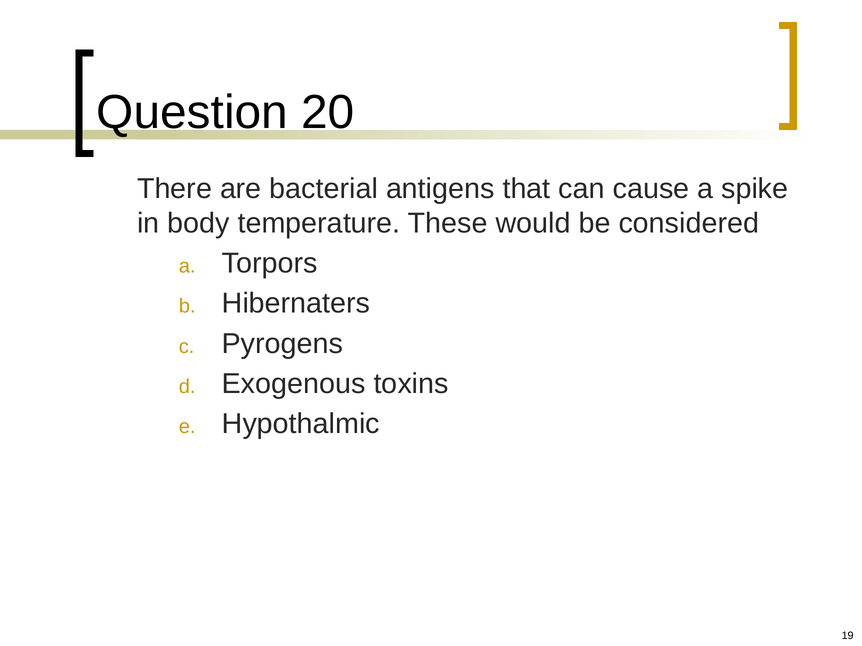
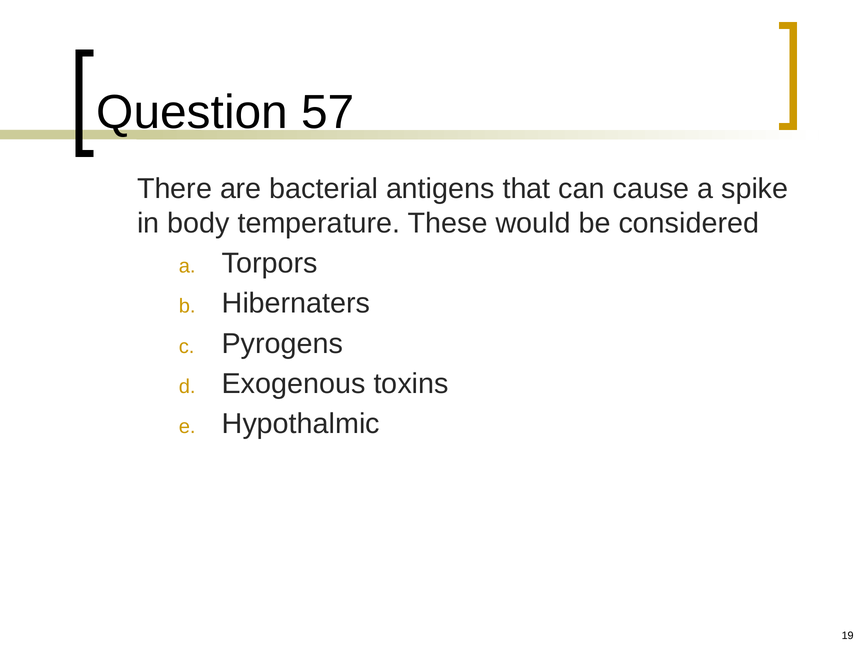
20: 20 -> 57
